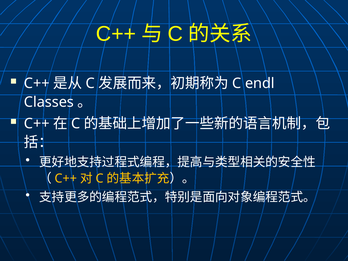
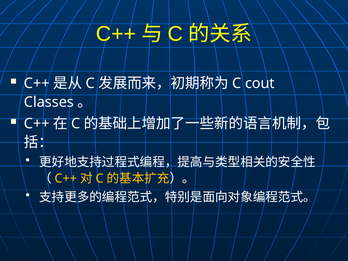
endl: endl -> cout
